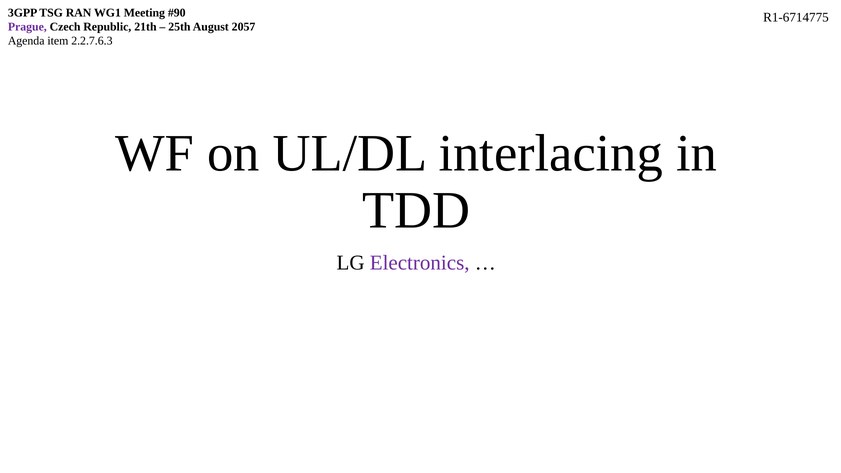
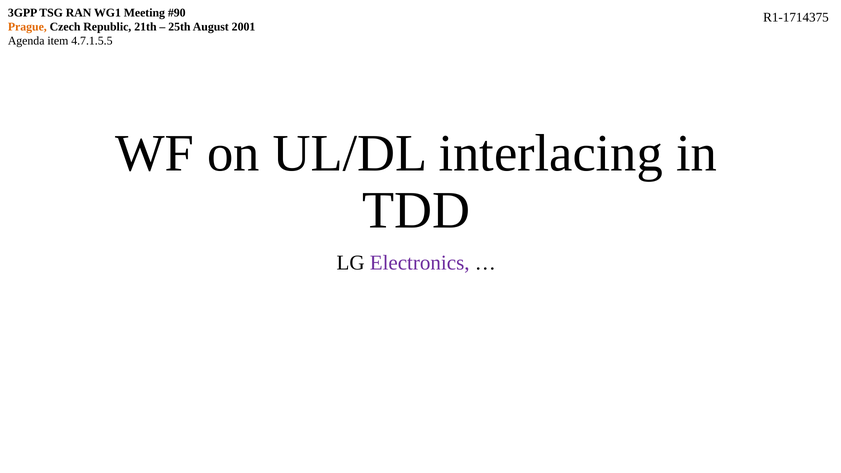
R1-6714775: R1-6714775 -> R1-1714375
Prague colour: purple -> orange
2057: 2057 -> 2001
2.2.7.6.3: 2.2.7.6.3 -> 4.7.1.5.5
